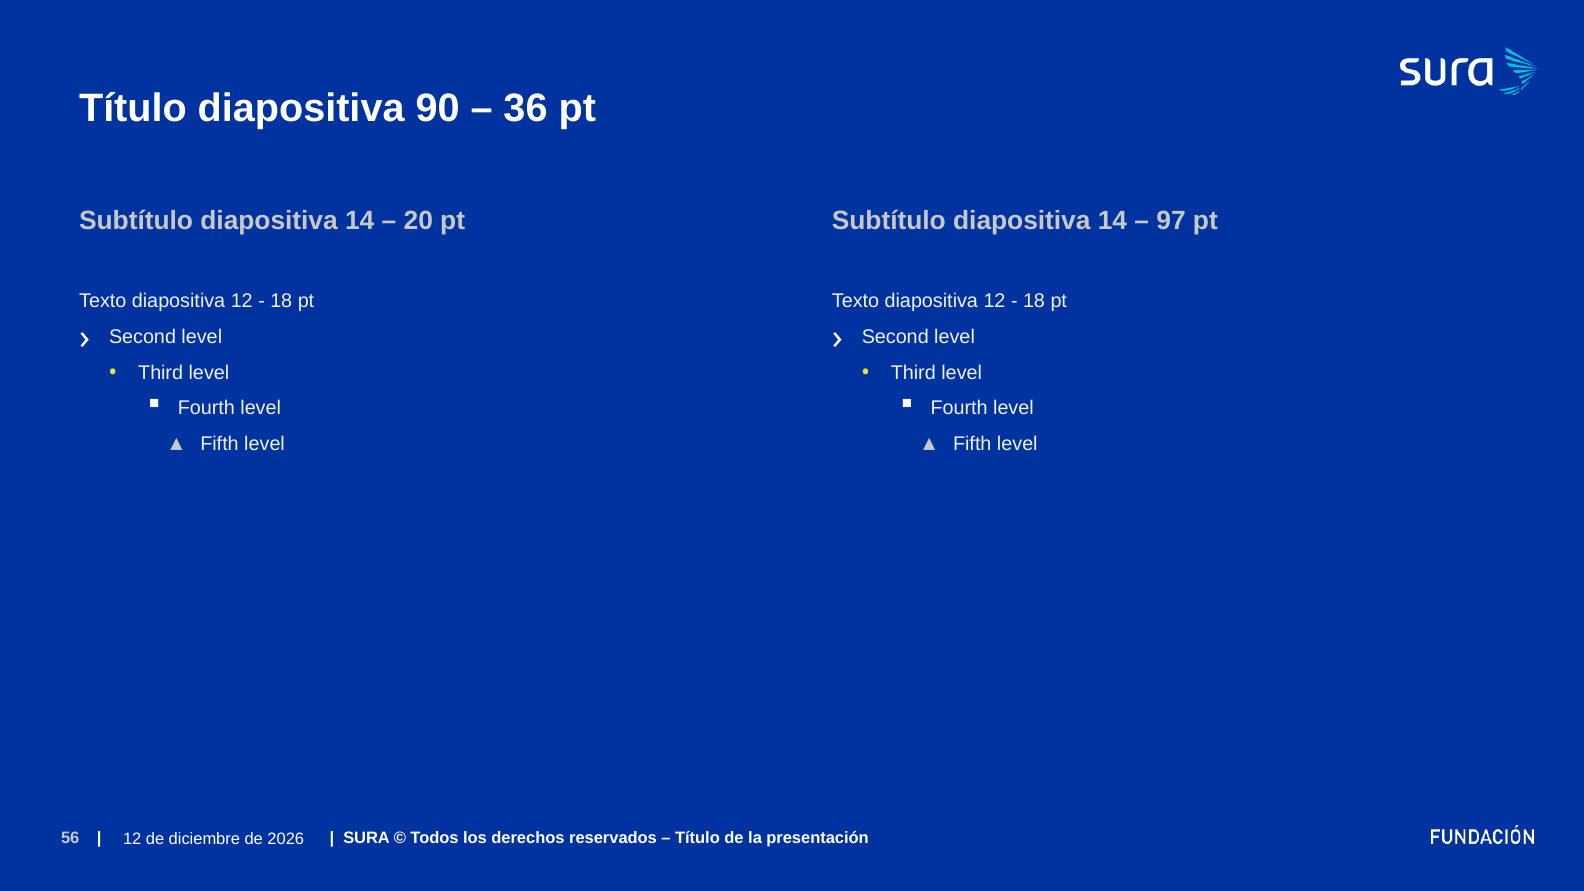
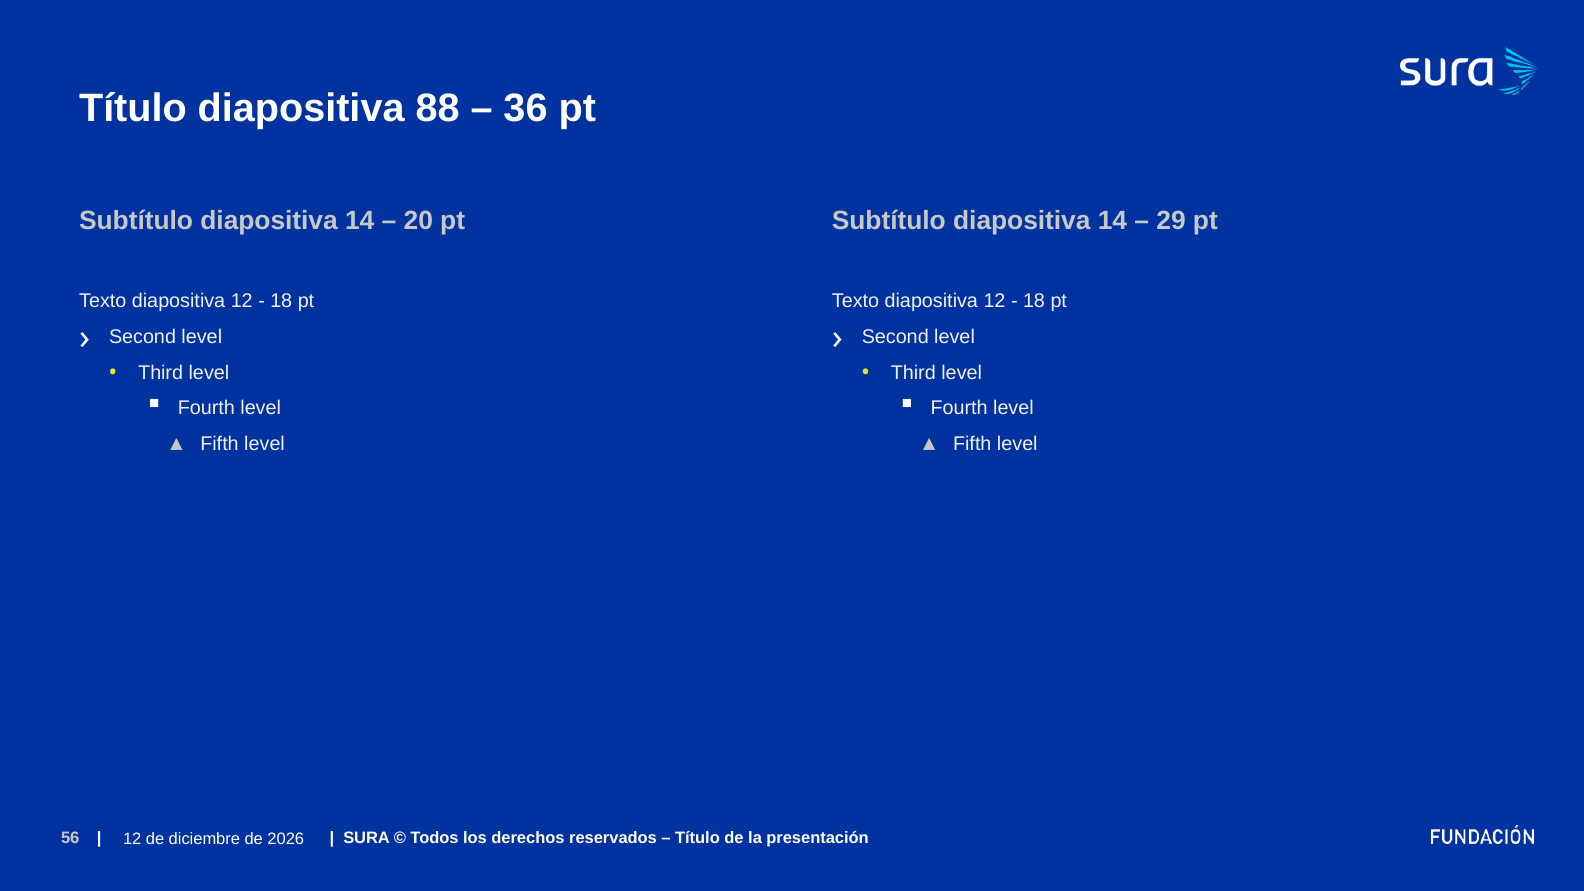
90: 90 -> 88
97: 97 -> 29
